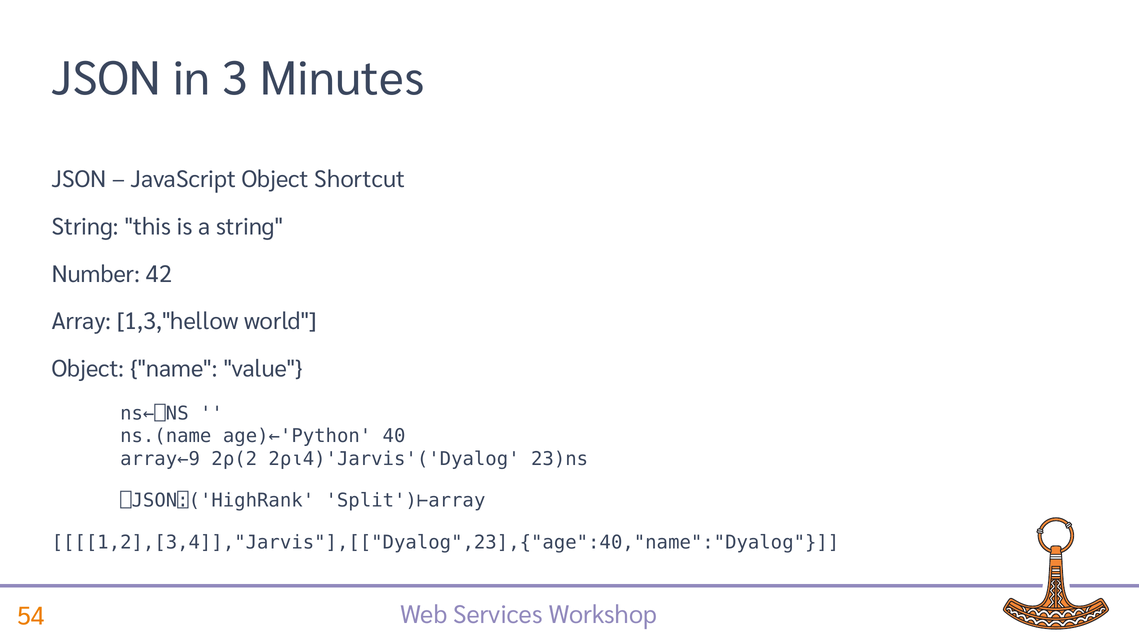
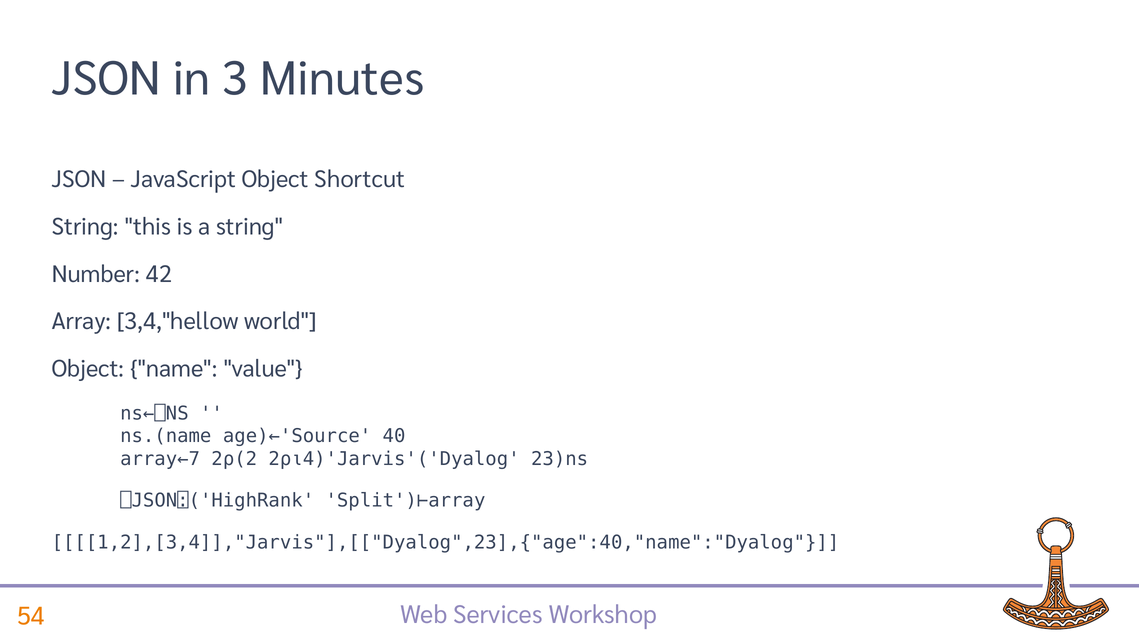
1,3,"hellow: 1,3,"hellow -> 3,4,"hellow
age)←'Python: age)←'Python -> age)←'Source
array←9: array←9 -> array←7
